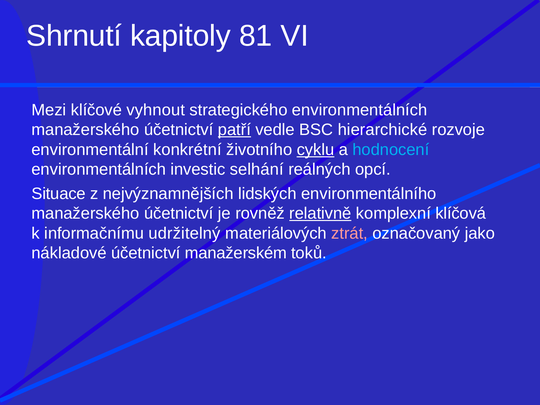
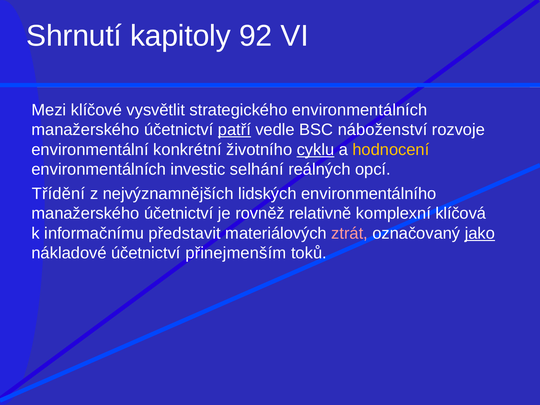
81: 81 -> 92
vyhnout: vyhnout -> vysvětlit
hierarchické: hierarchické -> náboženství
hodnocení colour: light blue -> yellow
Situace: Situace -> Třídění
relativně underline: present -> none
udržitelný: udržitelný -> představit
jako underline: none -> present
manažerském: manažerském -> přinejmenším
